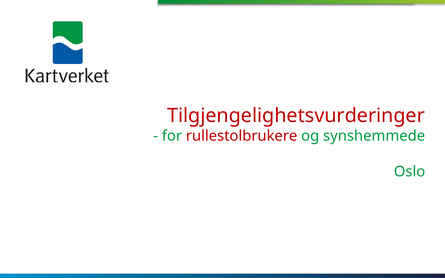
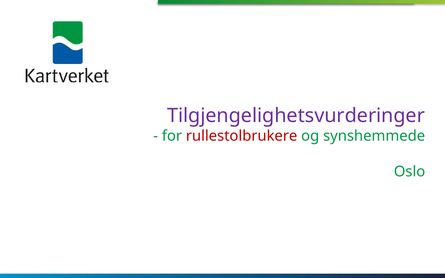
Tilgjengelighetsvurderinger colour: red -> purple
